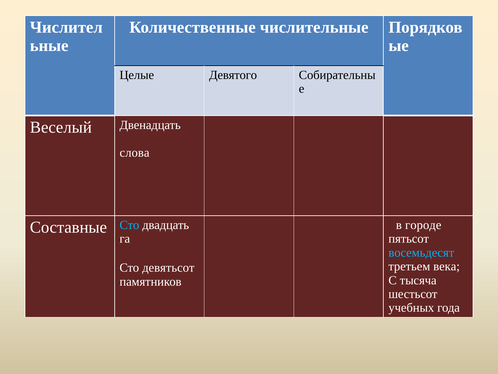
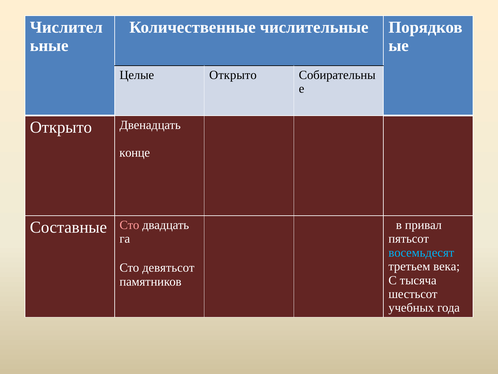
Целые Девятого: Девятого -> Открыто
Веселый at (61, 127): Веселый -> Открыто
слова: слова -> конце
городе: городе -> привал
Сто at (129, 225) colour: light blue -> pink
